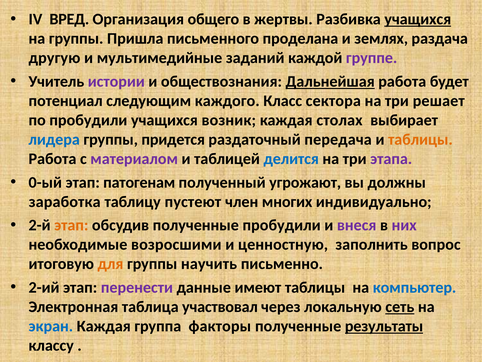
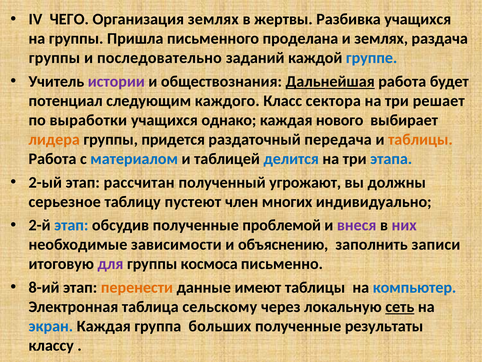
ВРЕД: ВРЕД -> ЧЕГО
Организация общего: общего -> землях
учащихся at (418, 19) underline: present -> none
другую at (54, 58): другую -> группы
мультимедийные: мультимедийные -> последовательно
группе colour: purple -> blue
по пробудили: пробудили -> выработки
возник: возник -> однако
столах: столах -> нового
лидера colour: blue -> orange
материалом colour: purple -> blue
этапа colour: purple -> blue
0-ый: 0-ый -> 2-ый
патогенам: патогенам -> рассчитан
заработка: заработка -> серьезное
этап at (71, 225) colour: orange -> blue
полученные пробудили: пробудили -> проблемой
возросшими: возросшими -> зависимости
ценностную: ценностную -> объяснению
вопрос: вопрос -> записи
для colour: orange -> purple
научить: научить -> космоса
2-ий: 2-ий -> 8-ий
перенести colour: purple -> orange
участвовал: участвовал -> сельскому
факторы: факторы -> больших
результаты underline: present -> none
